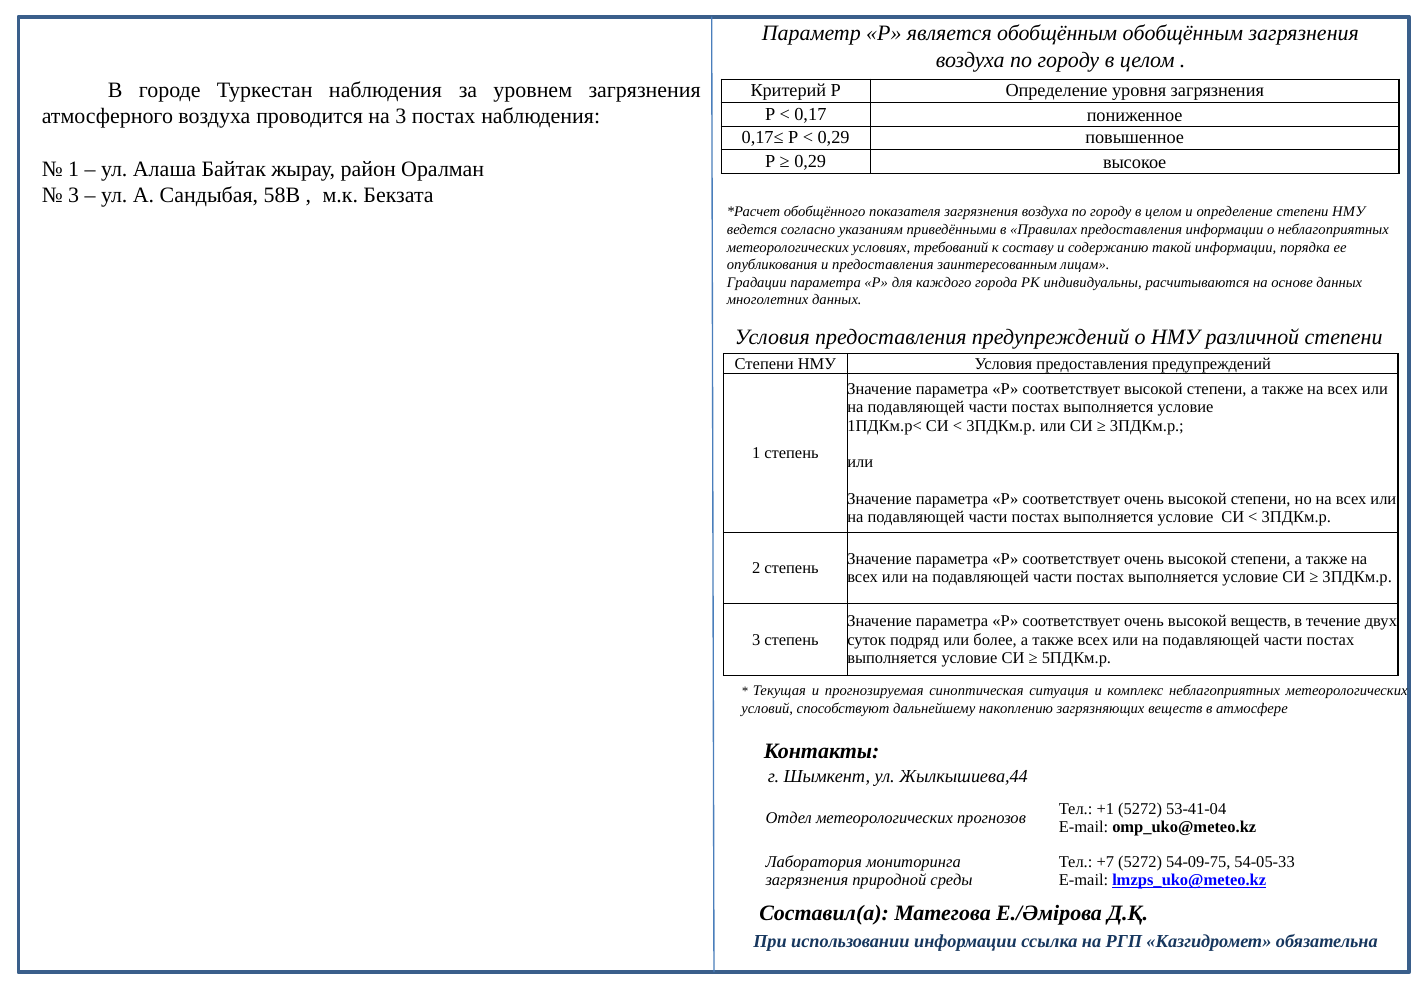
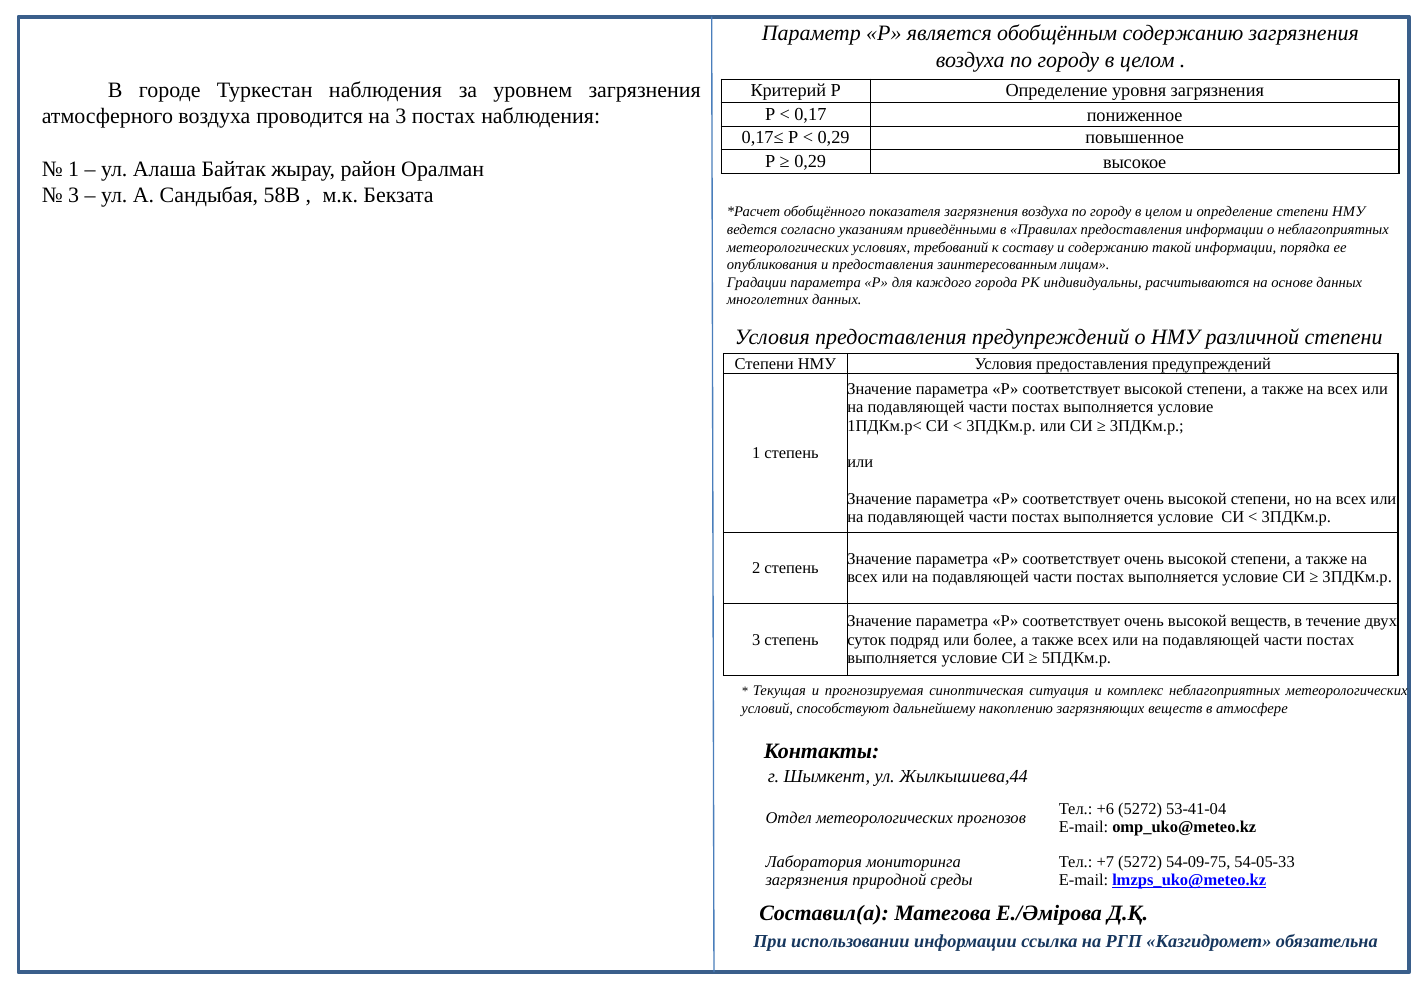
обобщённым обобщённым: обобщённым -> содержанию
+1: +1 -> +6
